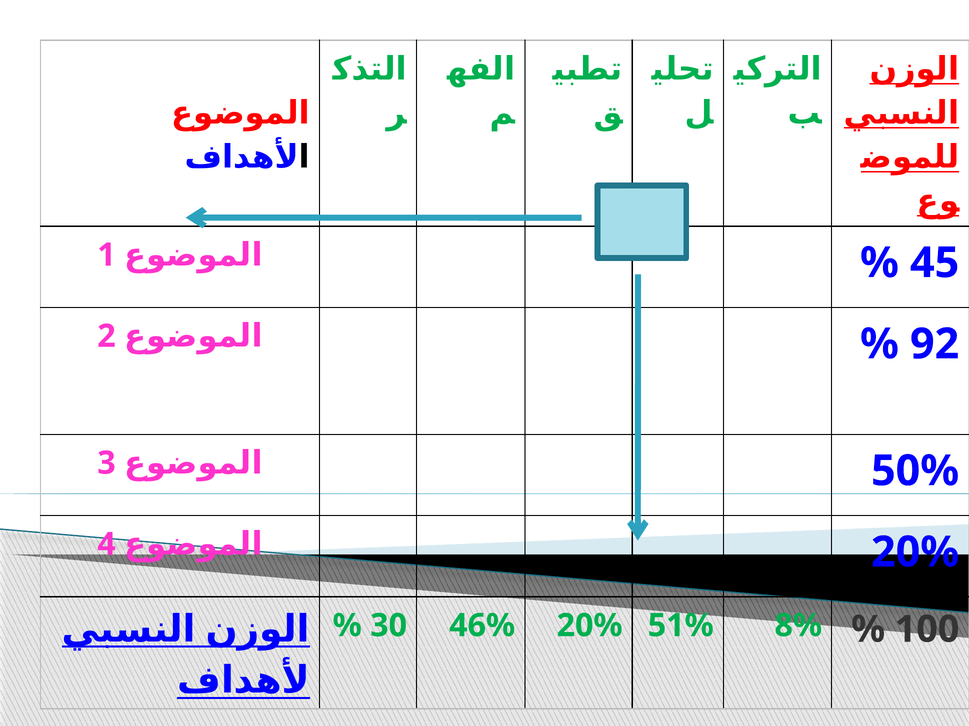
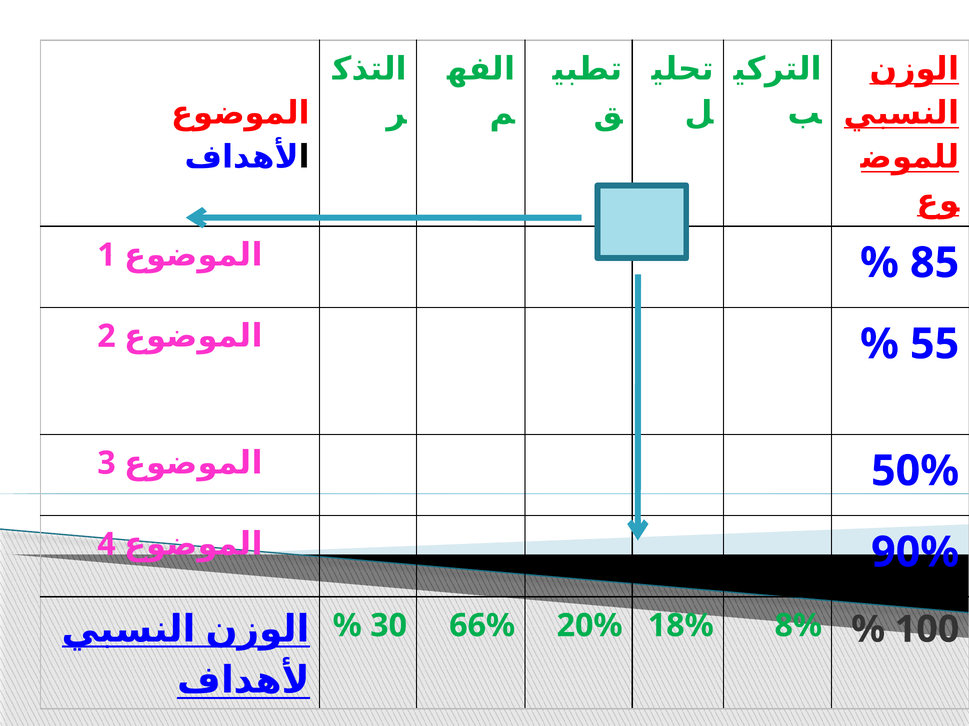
45: 45 -> 85
92: 92 -> 55
4 20%: 20% -> 90%
46%: 46% -> 66%
51%: 51% -> 18%
